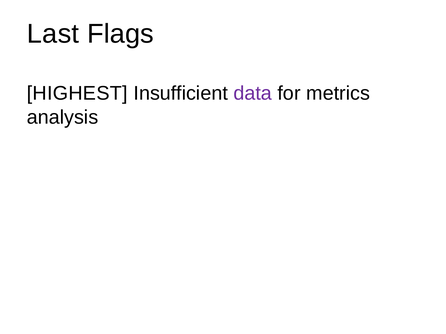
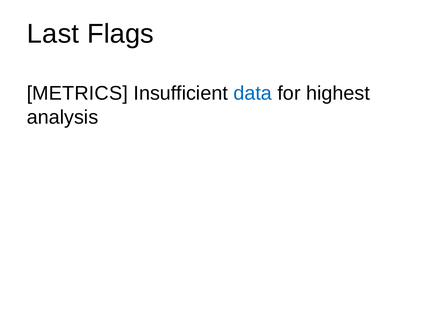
HIGHEST: HIGHEST -> METRICS
data colour: purple -> blue
metrics: metrics -> highest
